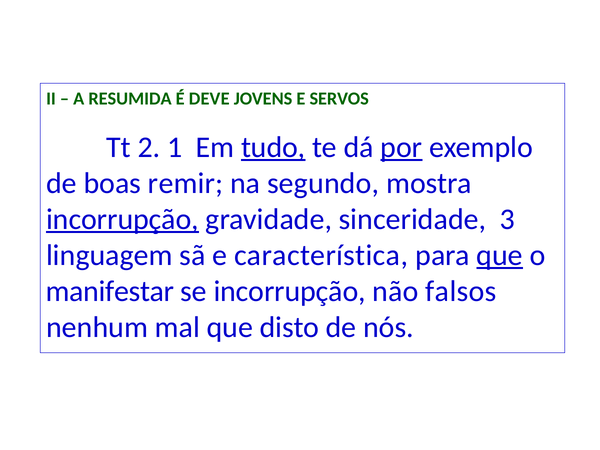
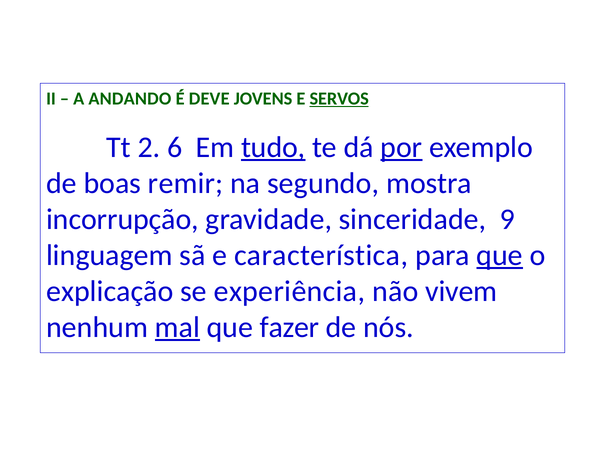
RESUMIDA: RESUMIDA -> ANDANDO
SERVOS underline: none -> present
1: 1 -> 6
incorrupção at (123, 219) underline: present -> none
3: 3 -> 9
manifestar: manifestar -> explicação
se incorrupção: incorrupção -> experiência
falsos: falsos -> vivem
mal underline: none -> present
disto: disto -> fazer
